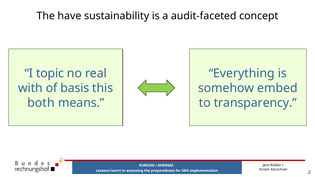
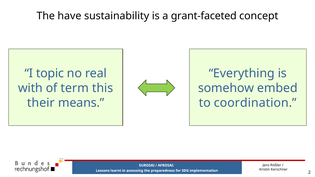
audit-faceted: audit-faceted -> grant-faceted
basis: basis -> term
both: both -> their
transparency: transparency -> coordination
